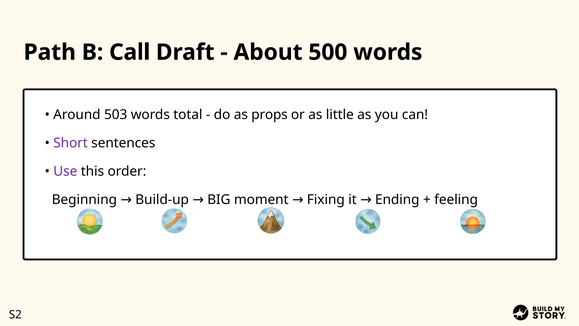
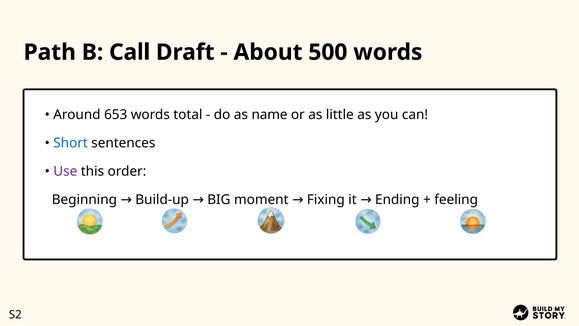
503: 503 -> 653
props: props -> name
Short colour: purple -> blue
